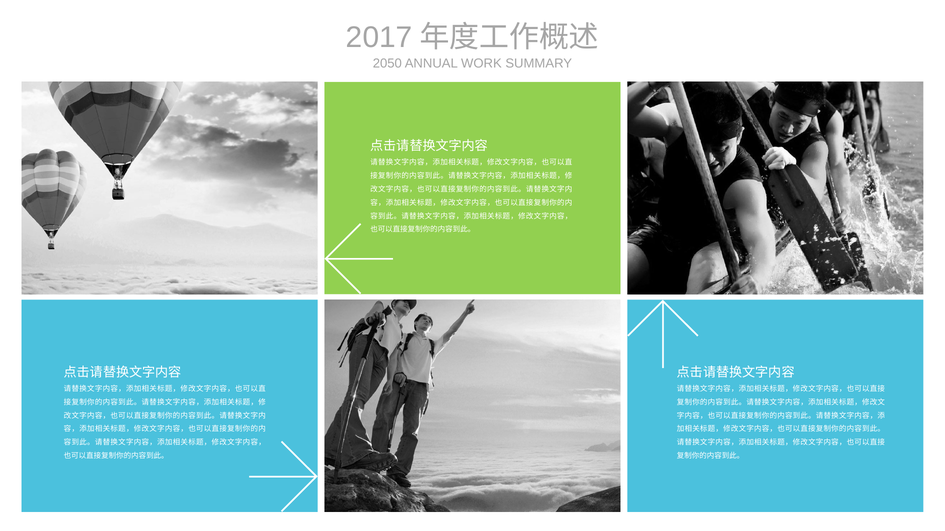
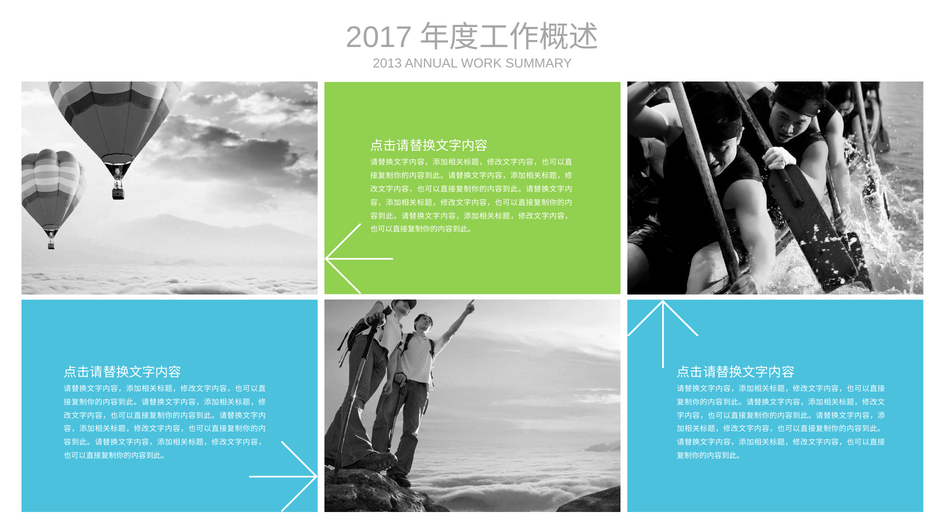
2050: 2050 -> 2013
